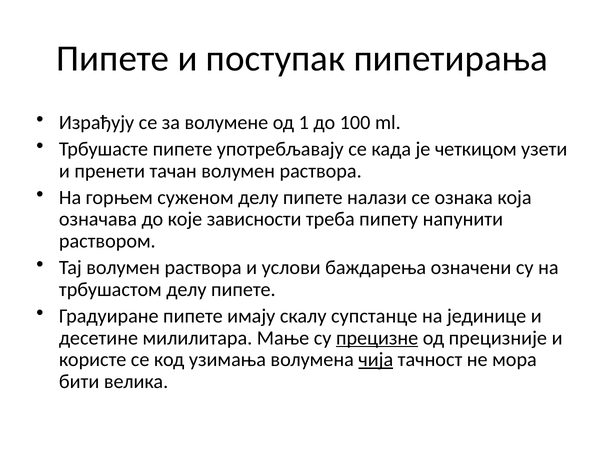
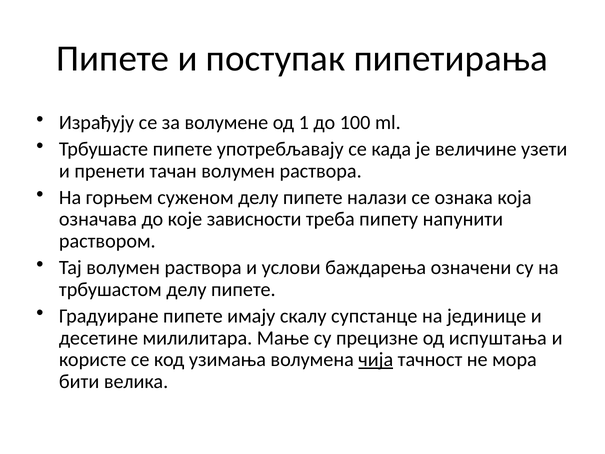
четкицом: четкицом -> величине
прецизне underline: present -> none
прецизније: прецизније -> испуштања
